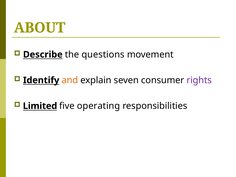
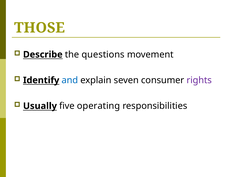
ABOUT: ABOUT -> THOSE
and colour: orange -> blue
Limited: Limited -> Usually
